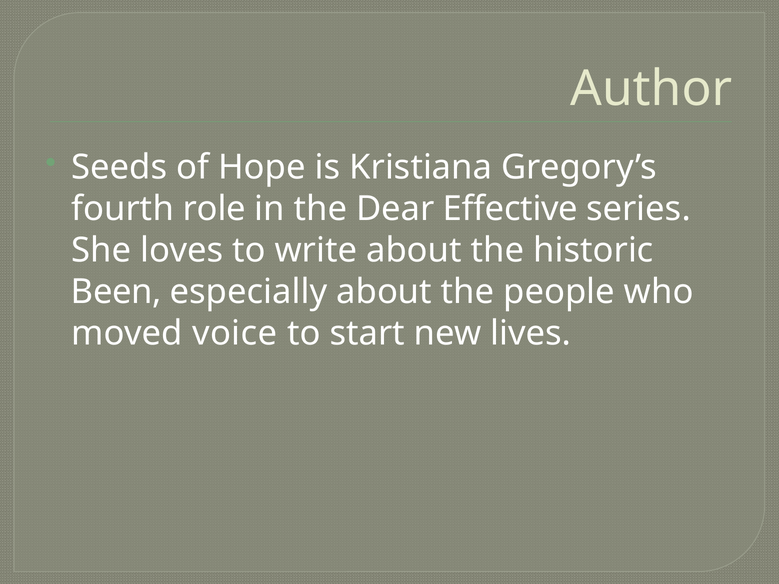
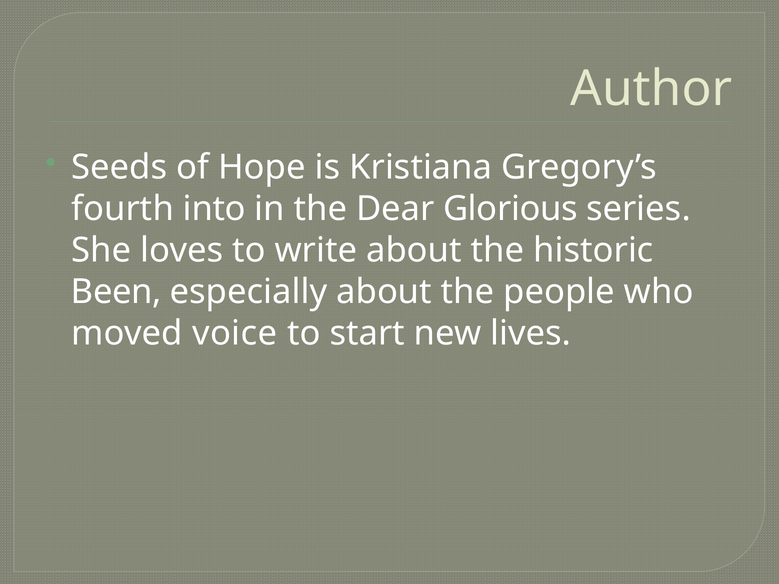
role: role -> into
Effective: Effective -> Glorious
